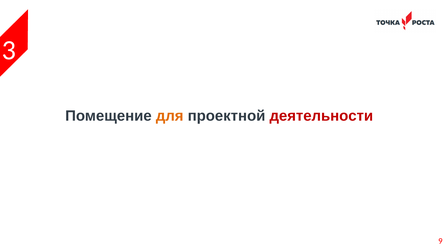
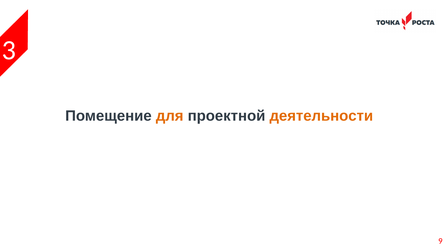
деятельности colour: red -> orange
